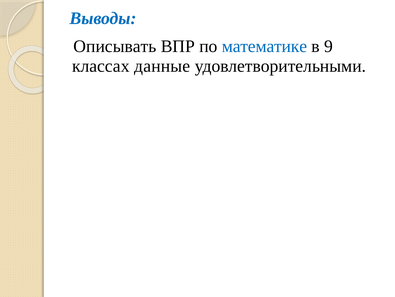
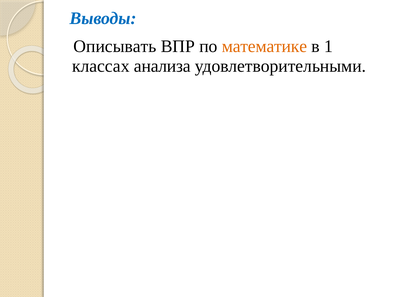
математике colour: blue -> orange
9: 9 -> 1
данные: данные -> анализа
